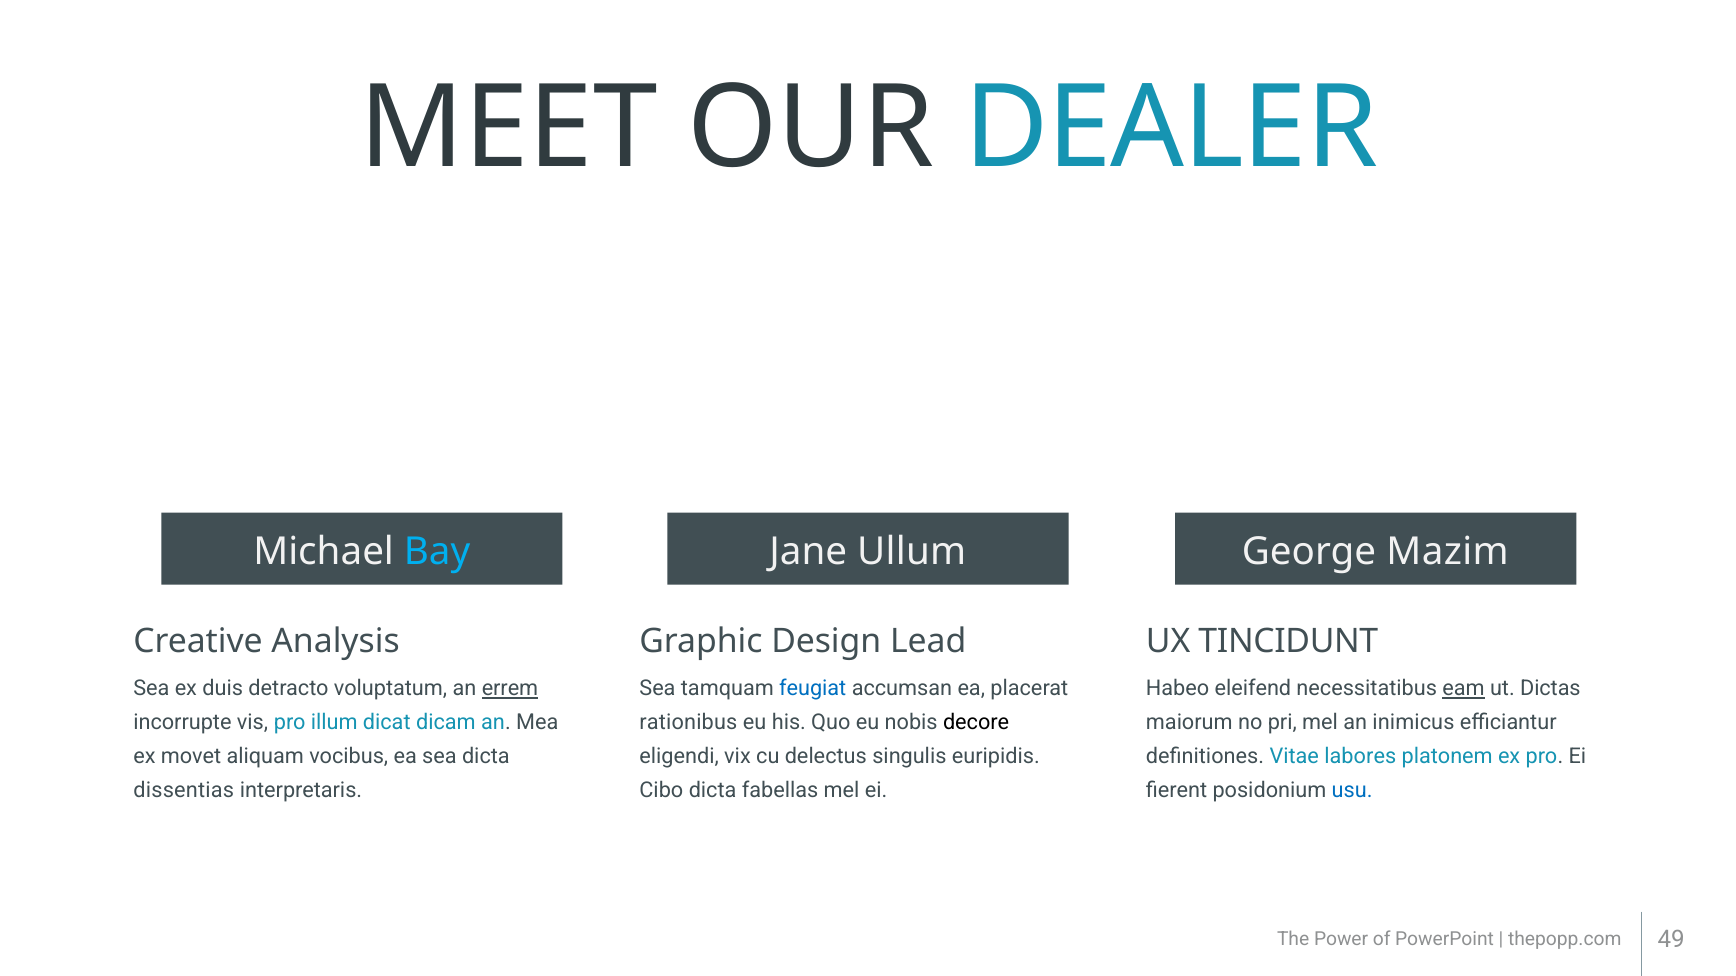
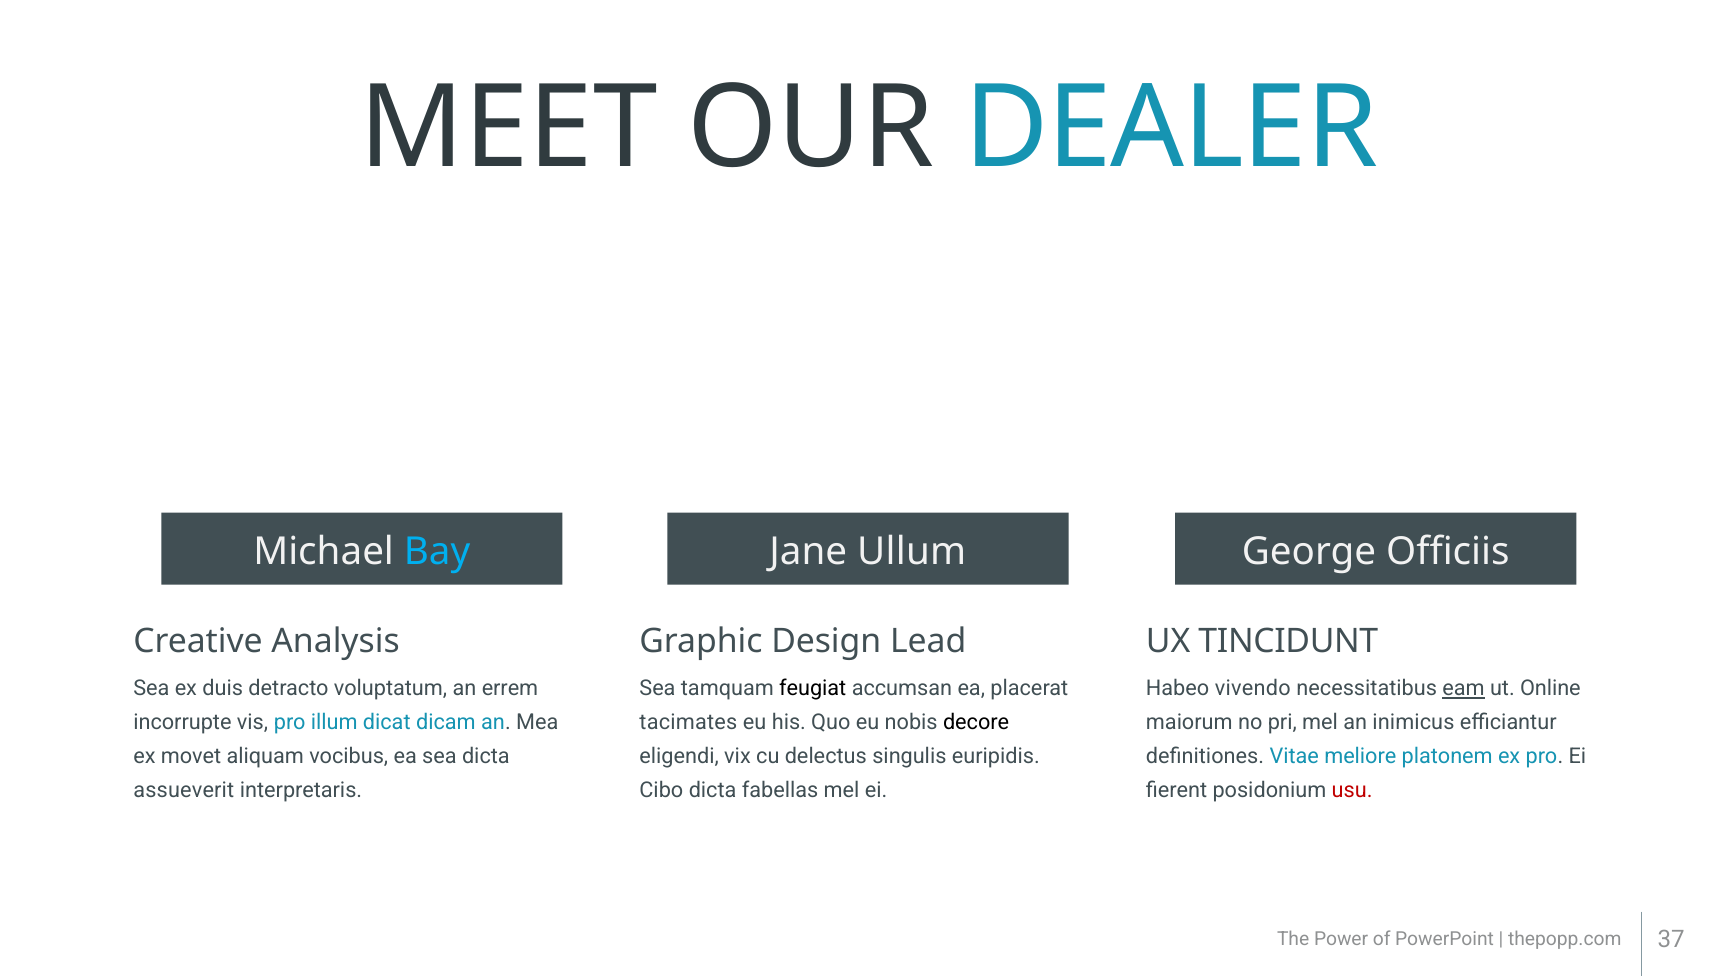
Mazim: Mazim -> Officiis
errem underline: present -> none
feugiat colour: blue -> black
eleifend: eleifend -> vivendo
Dictas: Dictas -> Online
rationibus: rationibus -> tacimates
labores: labores -> meliore
dissentias: dissentias -> assueverit
usu colour: blue -> red
49: 49 -> 37
